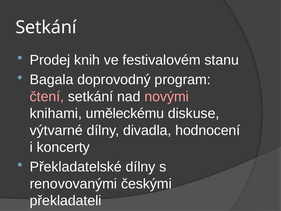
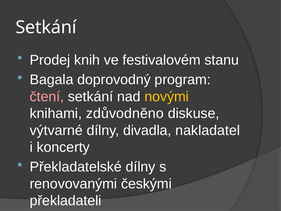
novými colour: pink -> yellow
uměleckému: uměleckému -> zdůvodněno
hodnocení: hodnocení -> nakladatel
